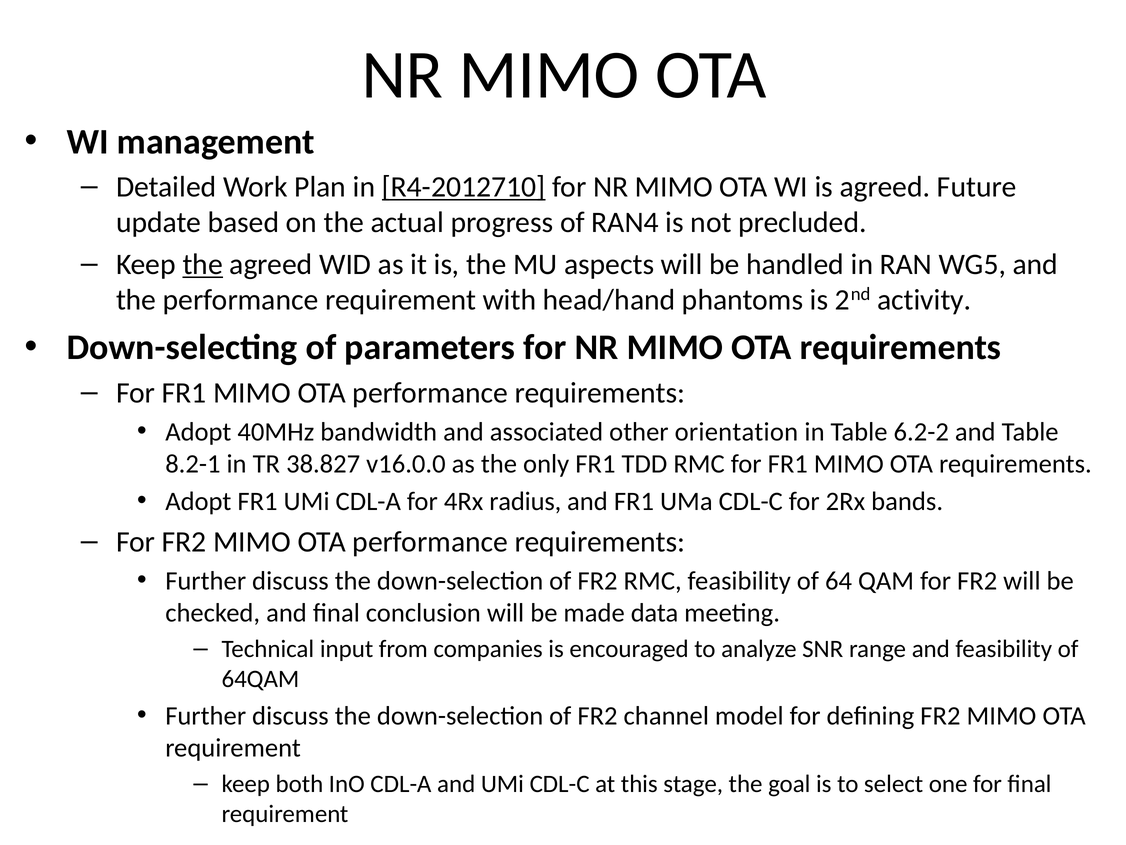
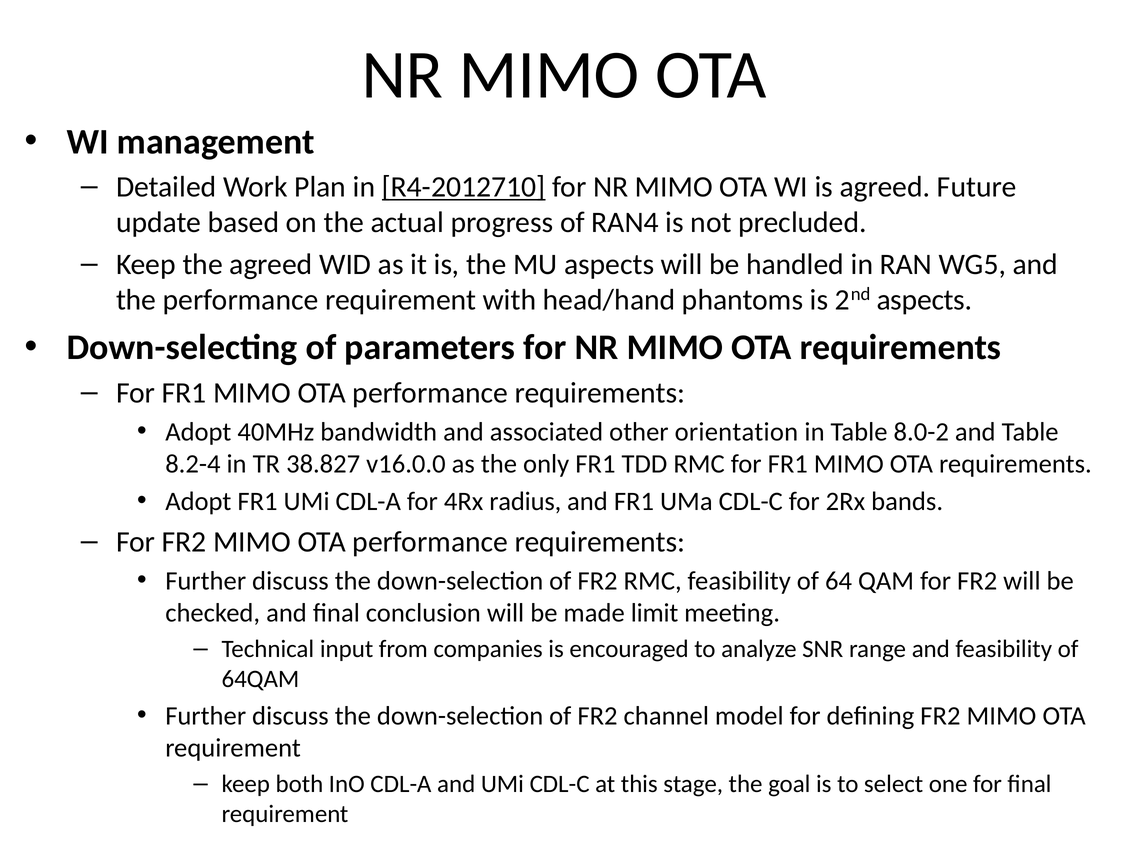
the at (203, 264) underline: present -> none
2nd activity: activity -> aspects
6.2-2: 6.2-2 -> 8.0-2
8.2-1: 8.2-1 -> 8.2-4
data: data -> limit
